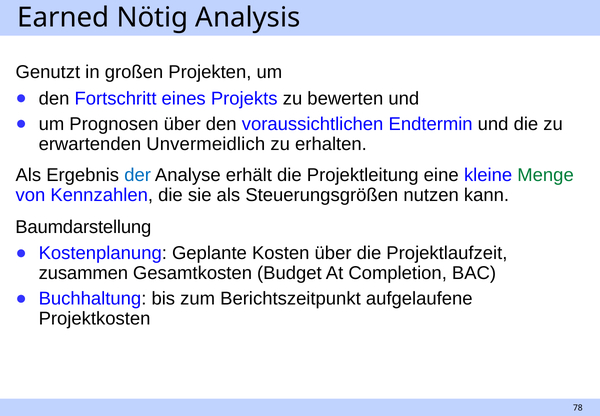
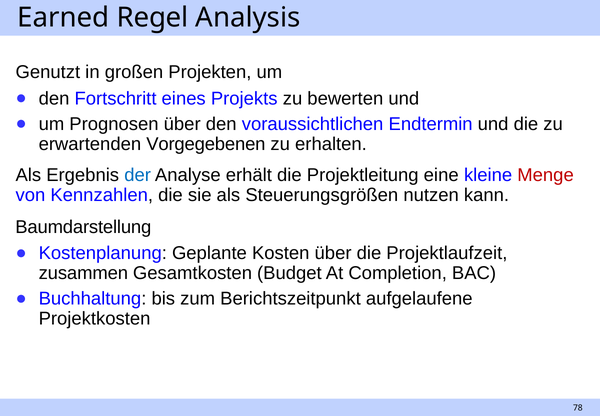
Nötig: Nötig -> Regel
Unvermeidlich: Unvermeidlich -> Vorgegebenen
Menge colour: green -> red
